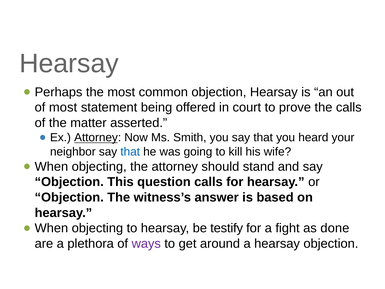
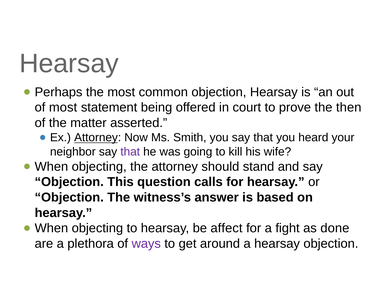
the calls: calls -> then
that at (130, 152) colour: blue -> purple
testify: testify -> affect
